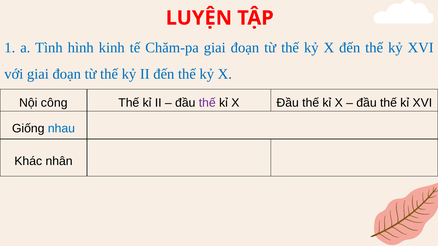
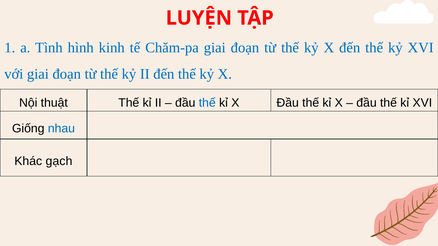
công: công -> thuật
thế at (207, 103) colour: purple -> blue
nhân: nhân -> gạch
